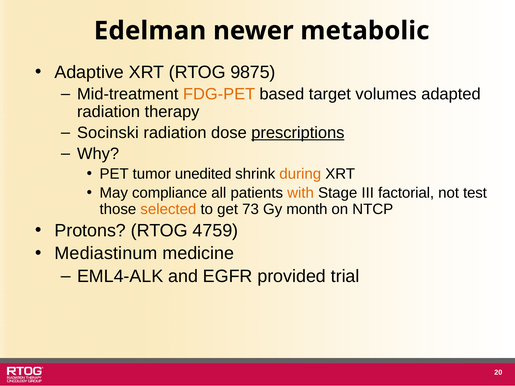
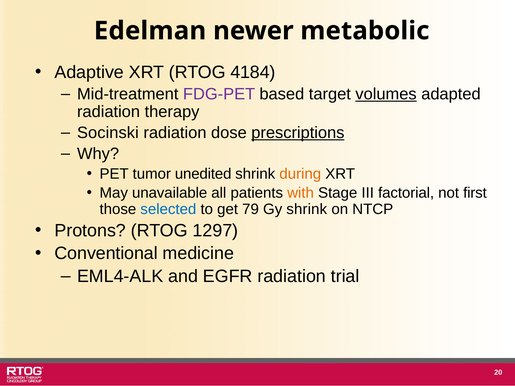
9875: 9875 -> 4184
FDG-PET colour: orange -> purple
volumes underline: none -> present
compliance: compliance -> unavailable
test: test -> first
selected colour: orange -> blue
73: 73 -> 79
Gy month: month -> shrink
4759: 4759 -> 1297
Mediastinum: Mediastinum -> Conventional
EGFR provided: provided -> radiation
